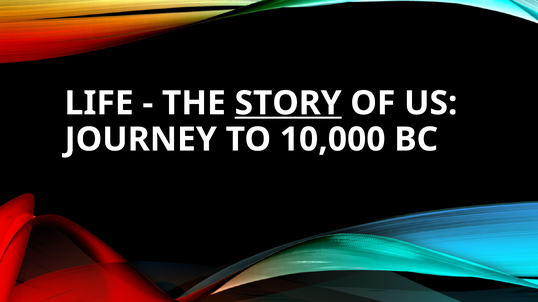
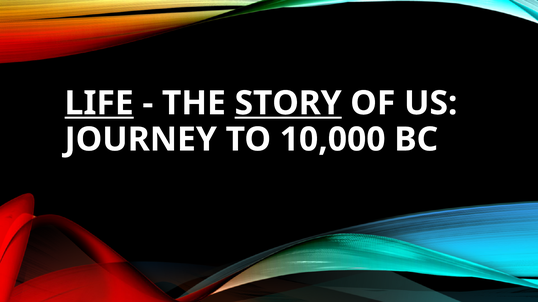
LIFE underline: none -> present
